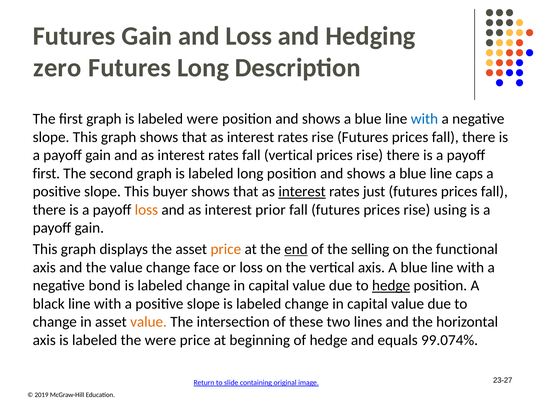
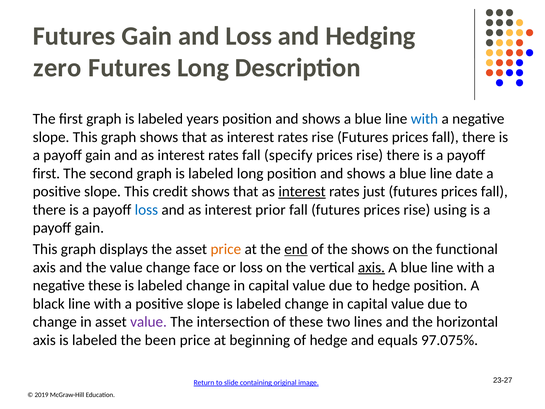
labeled were: were -> years
fall vertical: vertical -> specify
caps: caps -> date
buyer: buyer -> credit
loss at (146, 210) colour: orange -> blue
the selling: selling -> shows
axis at (371, 267) underline: none -> present
negative bond: bond -> these
hedge at (391, 285) underline: present -> none
value at (149, 322) colour: orange -> purple
the were: were -> been
99.074%: 99.074% -> 97.075%
